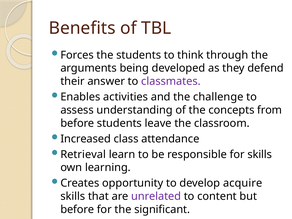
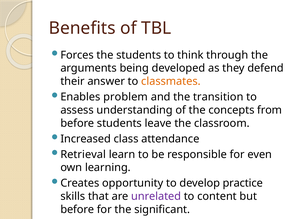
classmates colour: purple -> orange
activities: activities -> problem
challenge: challenge -> transition
for skills: skills -> even
acquire: acquire -> practice
